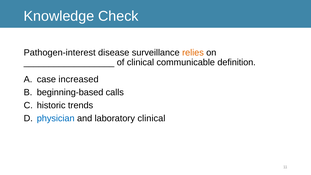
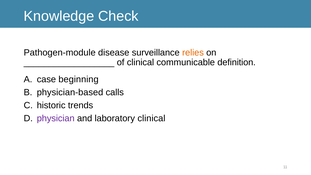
Pathogen-interest: Pathogen-interest -> Pathogen-module
increased: increased -> beginning
beginning-based: beginning-based -> physician-based
physician colour: blue -> purple
